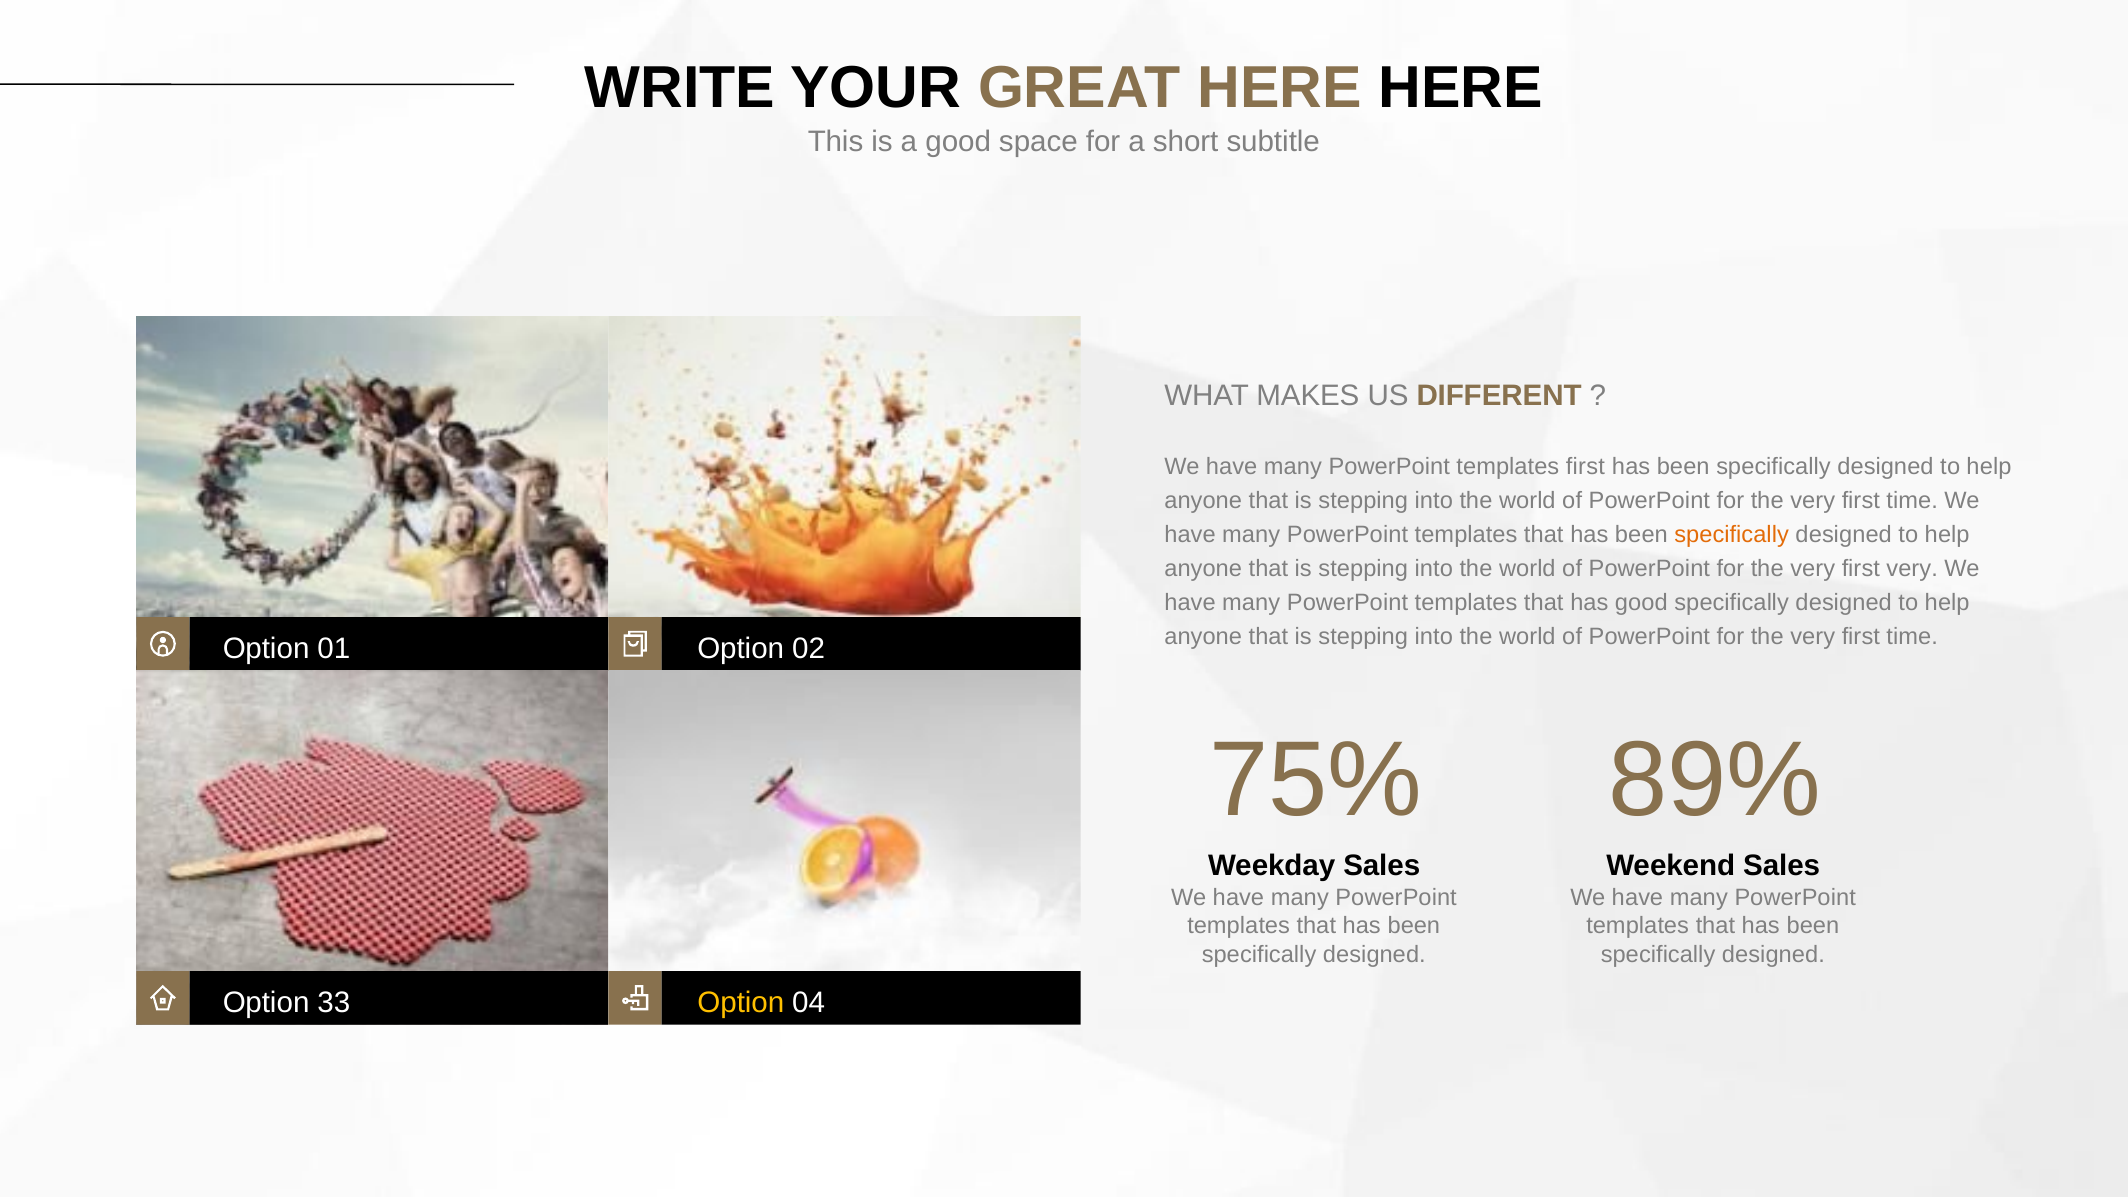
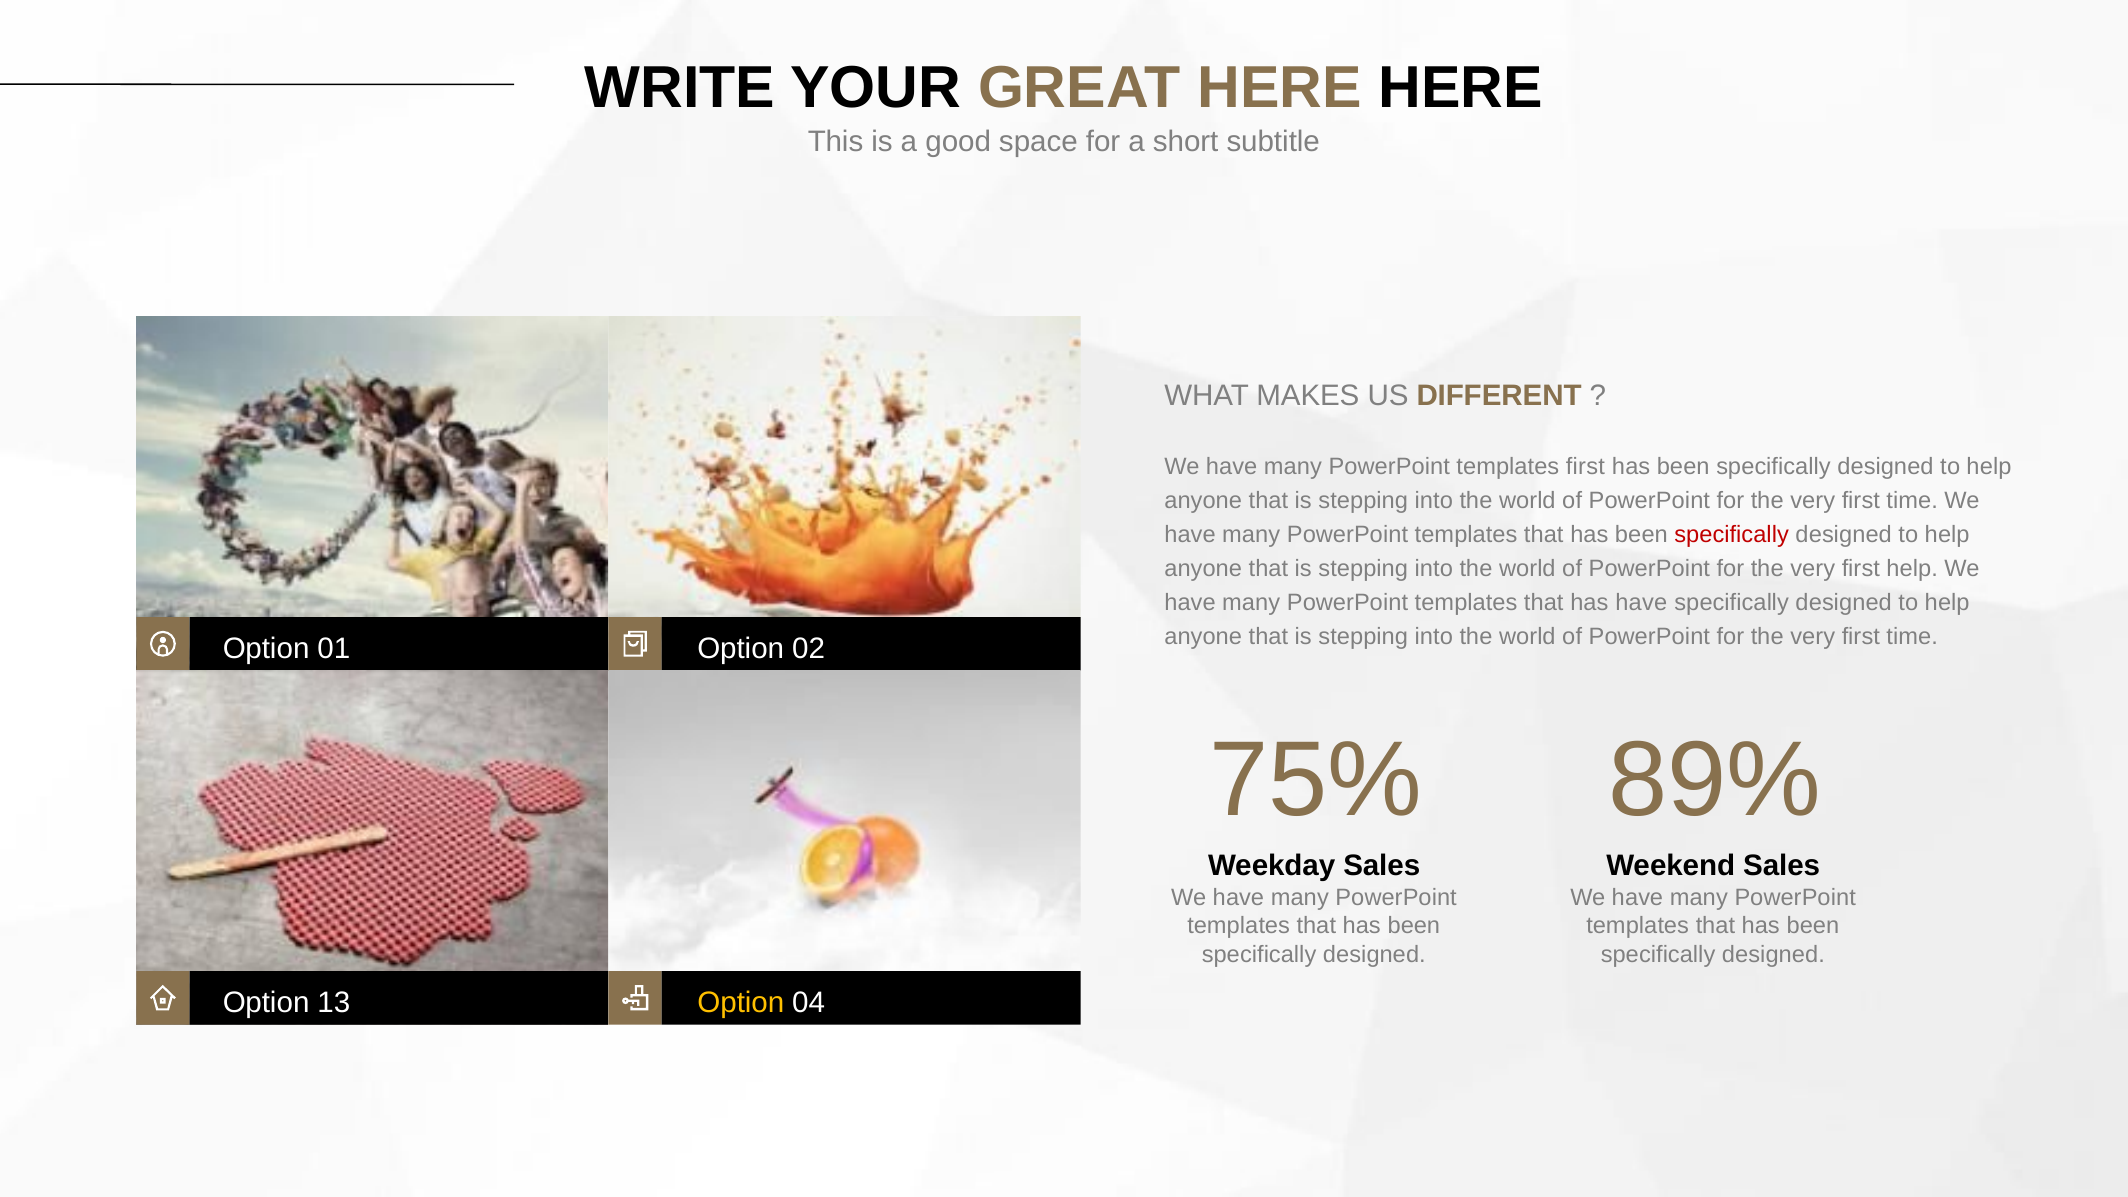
specifically at (1732, 535) colour: orange -> red
first very: very -> help
has good: good -> have
33: 33 -> 13
